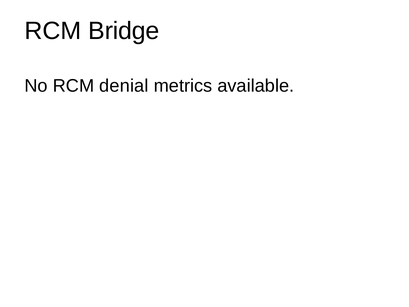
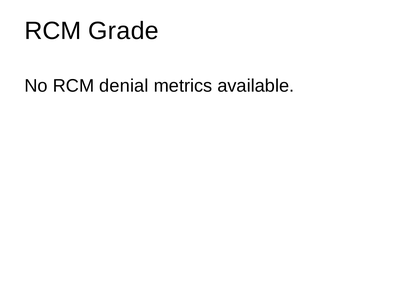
Bridge: Bridge -> Grade
